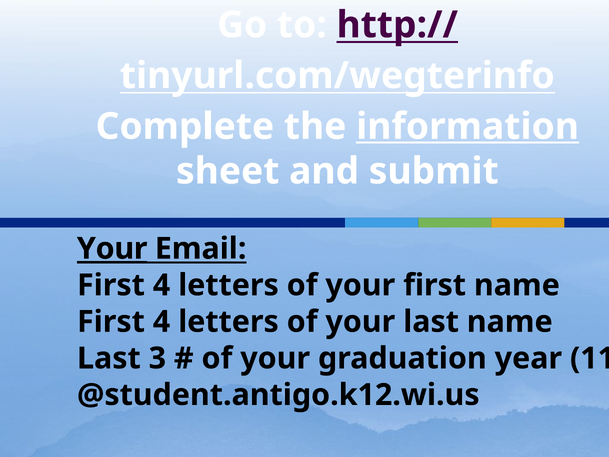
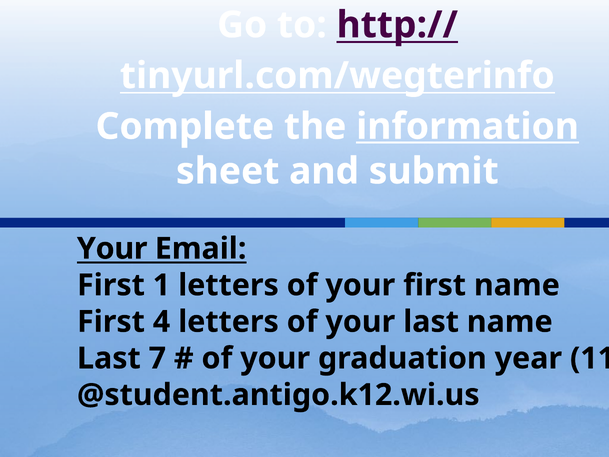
Your at (112, 249) underline: present -> none
4 at (161, 285): 4 -> 1
3: 3 -> 7
